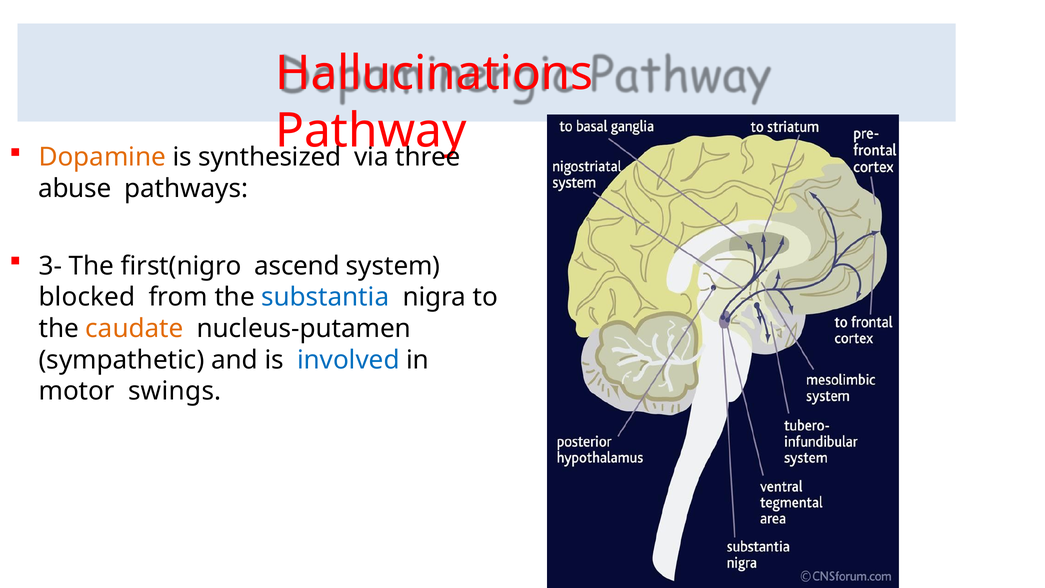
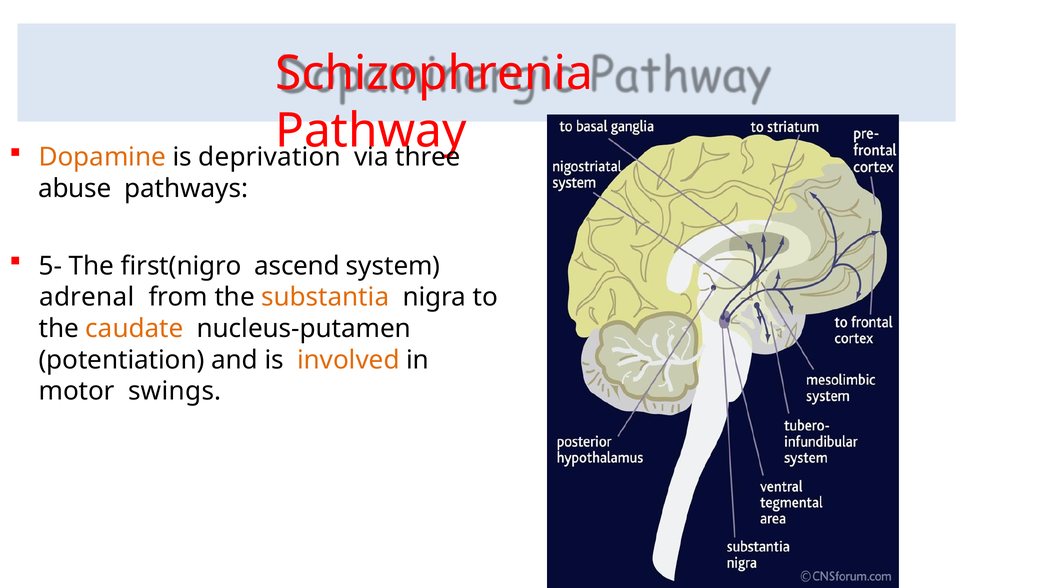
Hallucinations: Hallucinations -> Schizophrenia
synthesized: synthesized -> deprivation
3-: 3- -> 5-
blocked: blocked -> adrenal
substantia colour: blue -> orange
sympathetic: sympathetic -> potentiation
involved colour: blue -> orange
